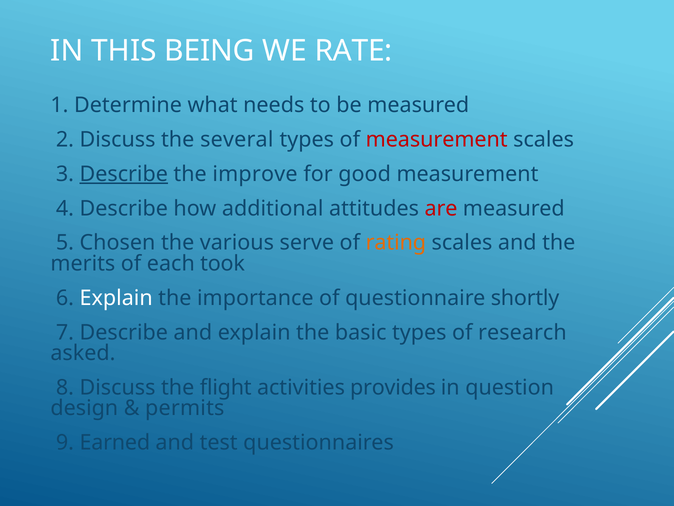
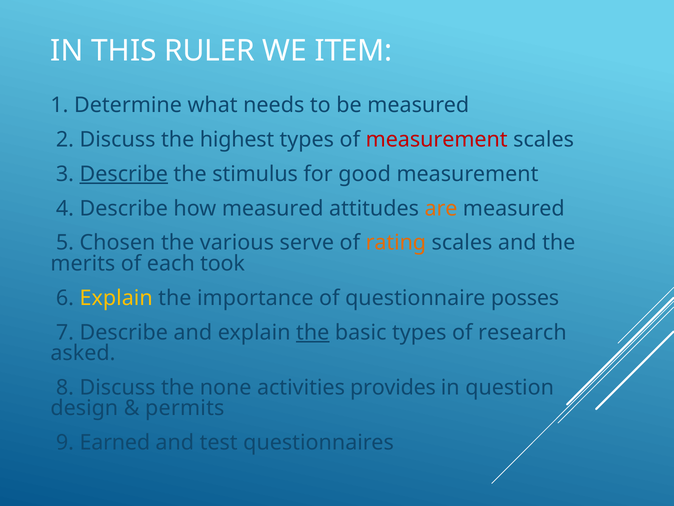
BEING: BEING -> RULER
RATE: RATE -> ITEM
several: several -> highest
improve: improve -> stimulus
how additional: additional -> measured
are colour: red -> orange
Explain at (116, 298) colour: white -> yellow
shortly: shortly -> posses
the at (313, 332) underline: none -> present
flight: flight -> none
